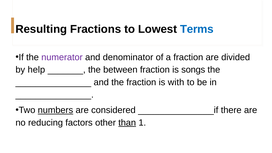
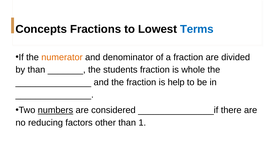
Resulting: Resulting -> Concepts
numerator colour: purple -> orange
by help: help -> than
between: between -> students
songs: songs -> whole
with: with -> help
than at (127, 123) underline: present -> none
